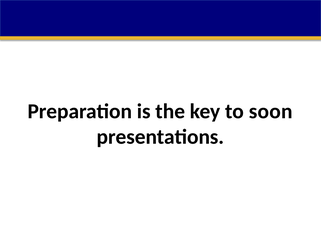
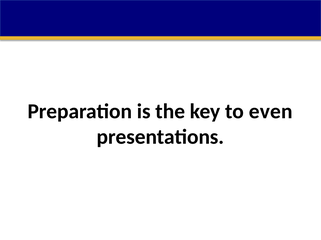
soon: soon -> even
